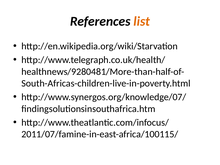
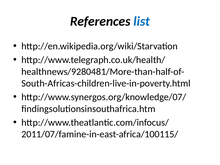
list colour: orange -> blue
